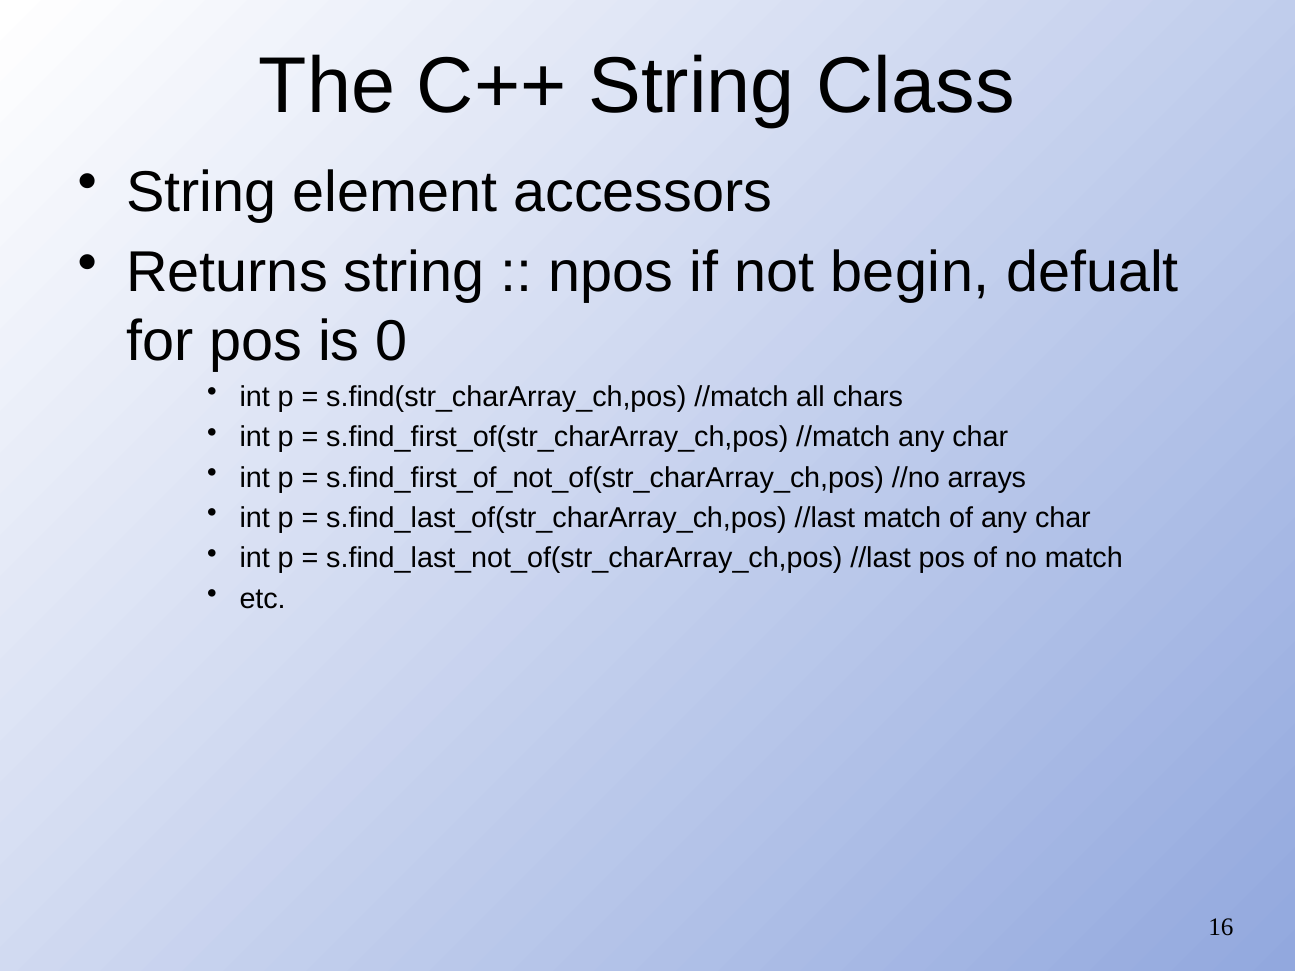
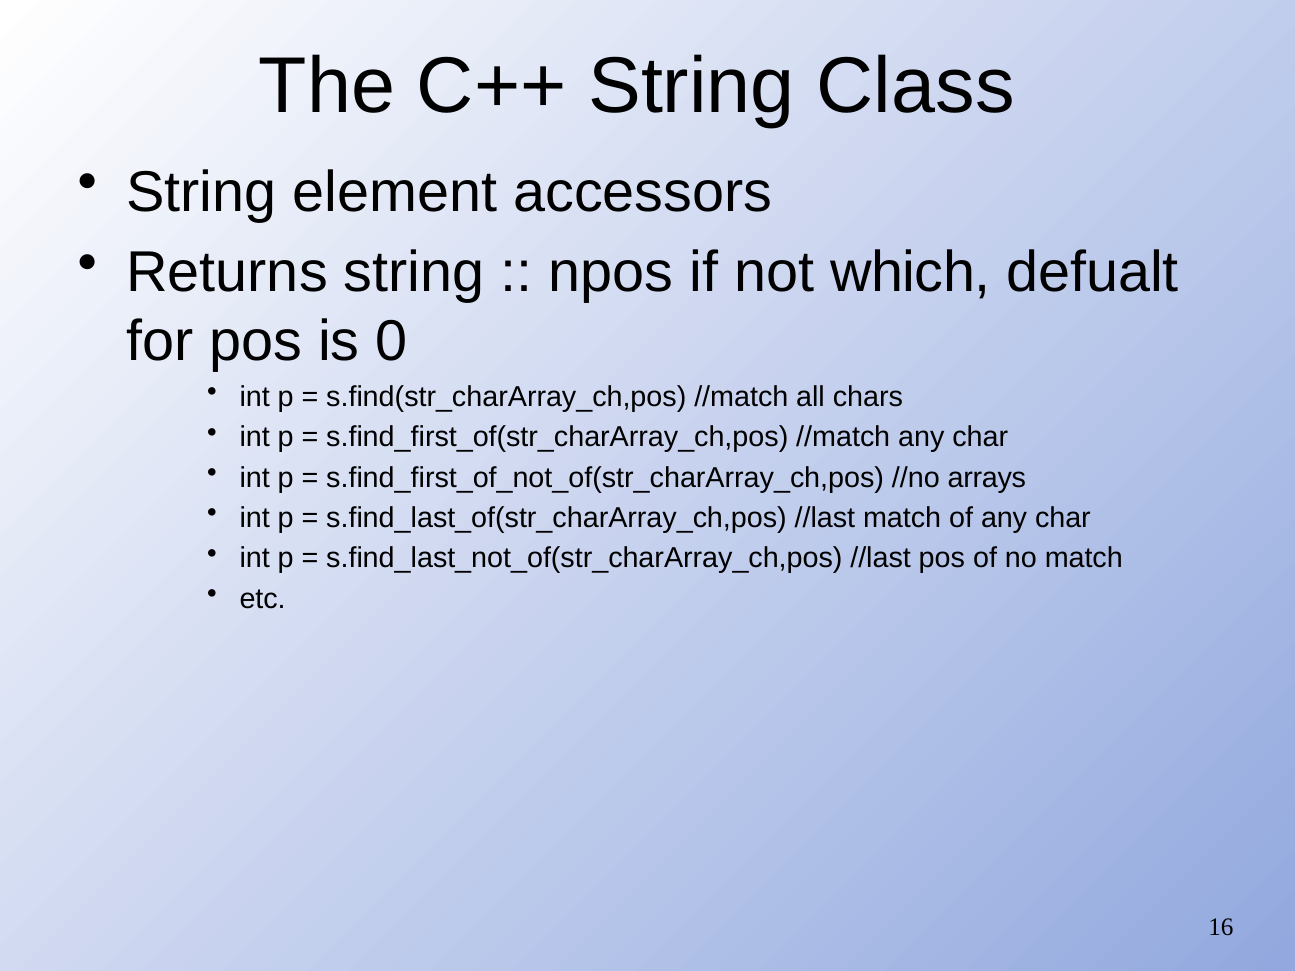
begin: begin -> which
